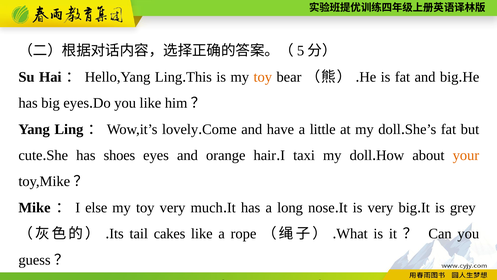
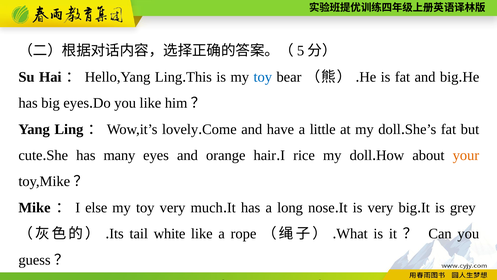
toy at (263, 77) colour: orange -> blue
shoes: shoes -> many
taxi: taxi -> rice
cakes: cakes -> white
